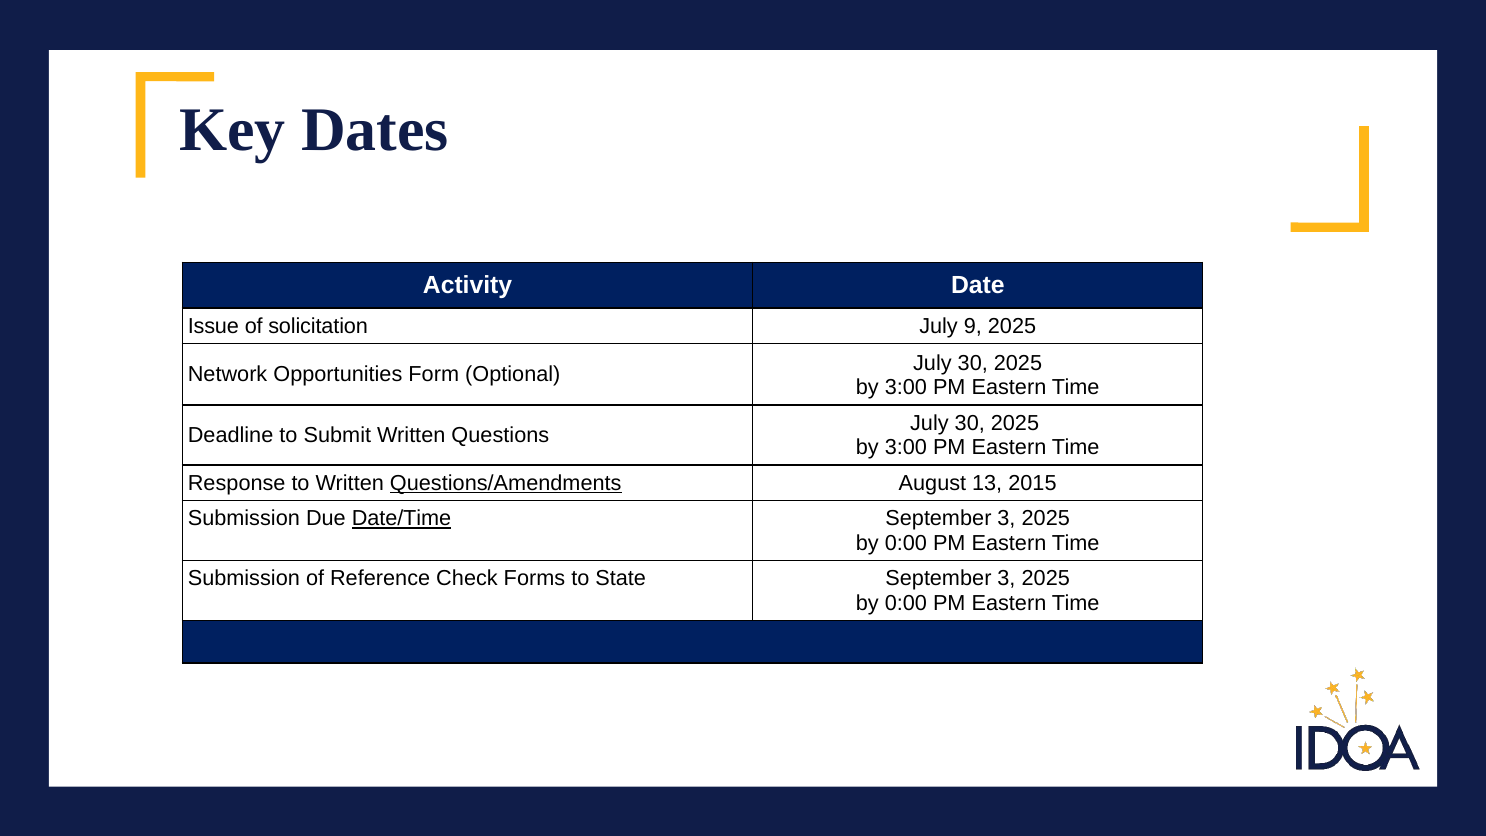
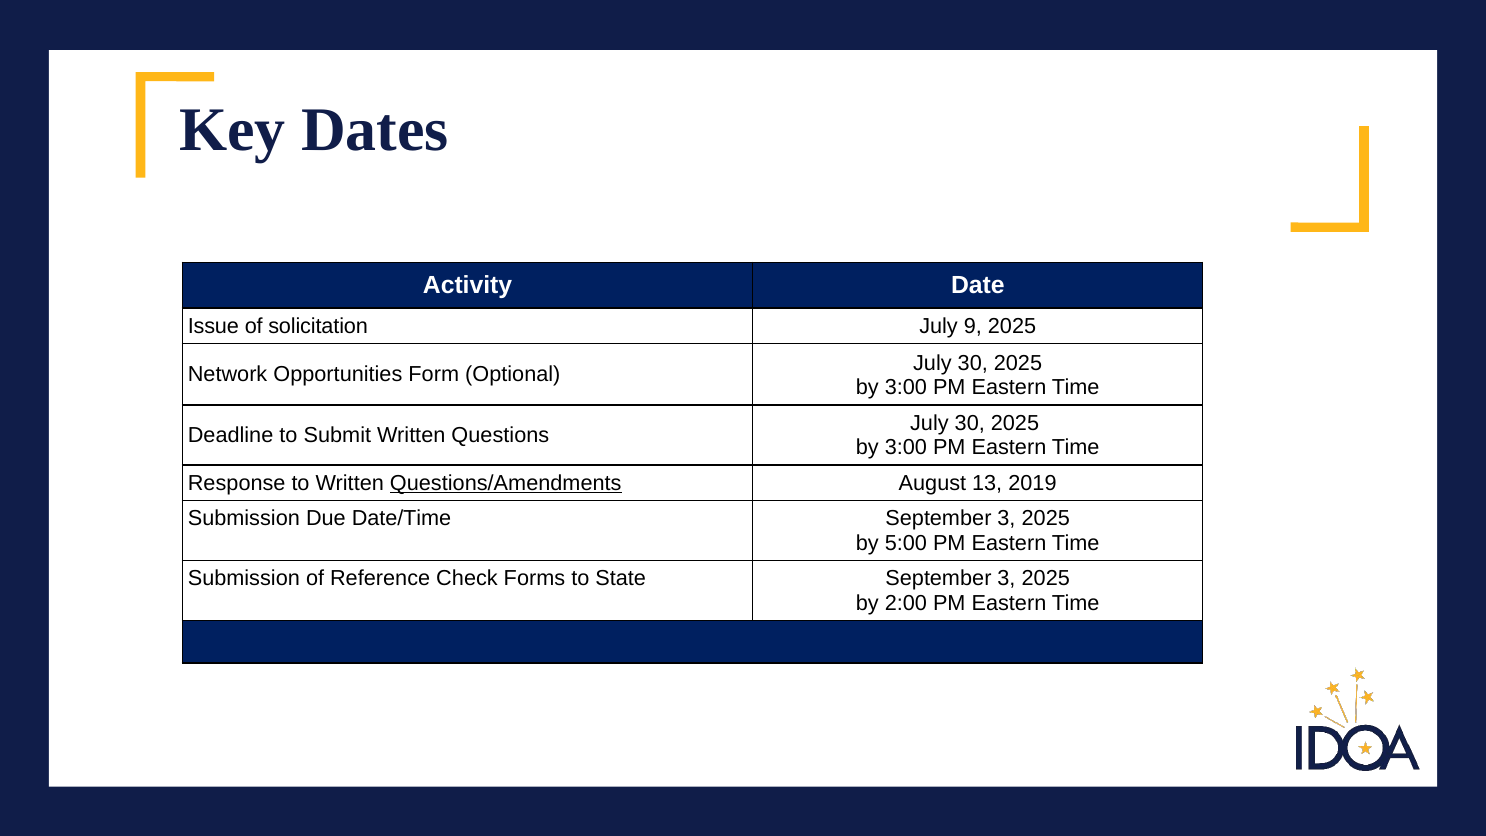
2015: 2015 -> 2019
Date/Time underline: present -> none
0:00 at (906, 543): 0:00 -> 5:00
0:00 at (906, 603): 0:00 -> 2:00
